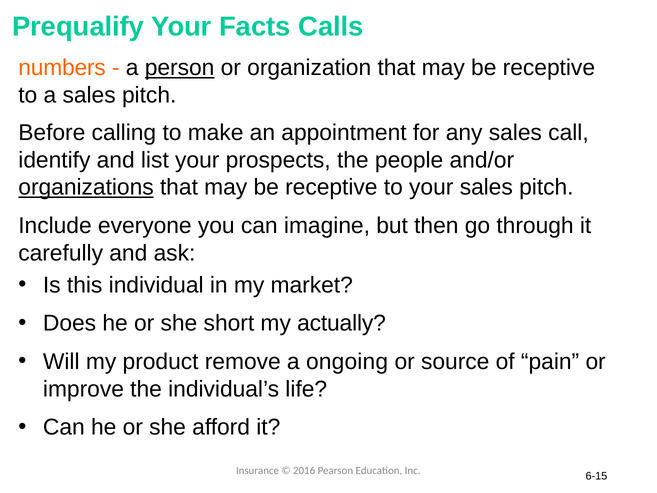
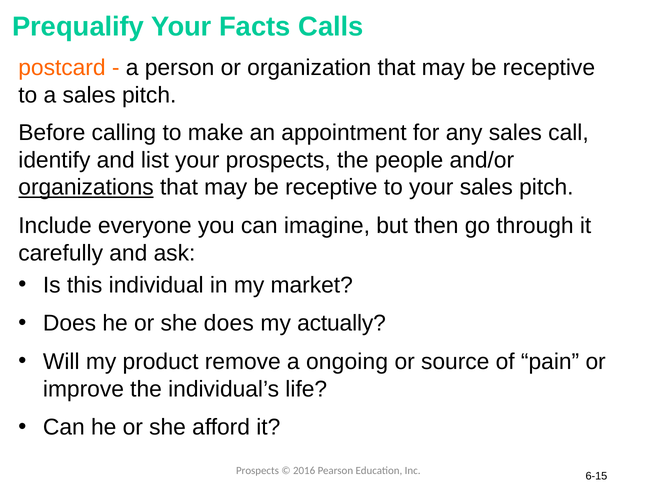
numbers: numbers -> postcard
person underline: present -> none
she short: short -> does
Insurance at (257, 470): Insurance -> Prospects
